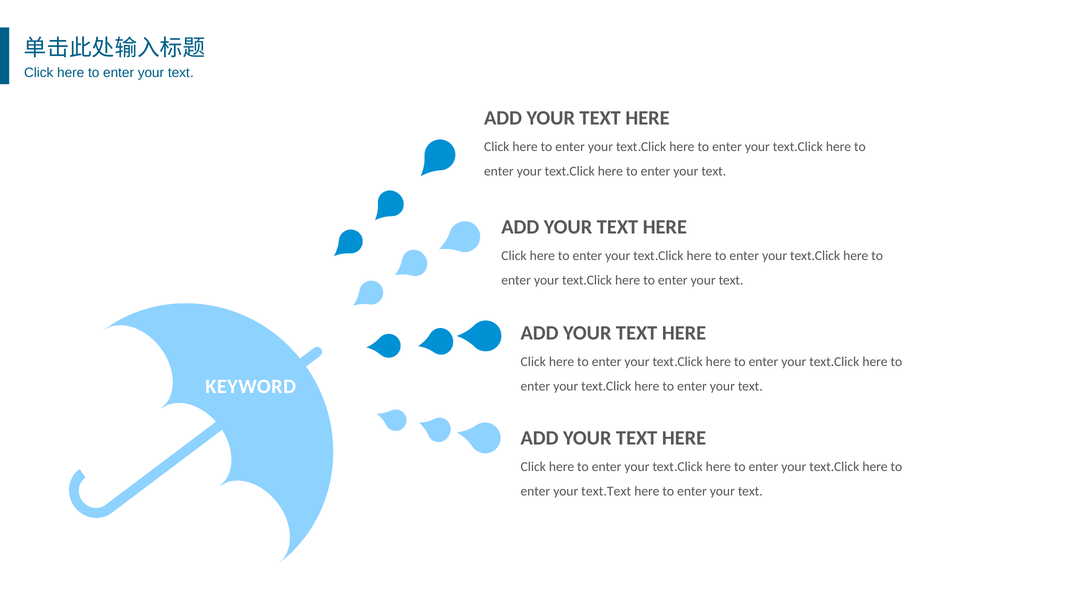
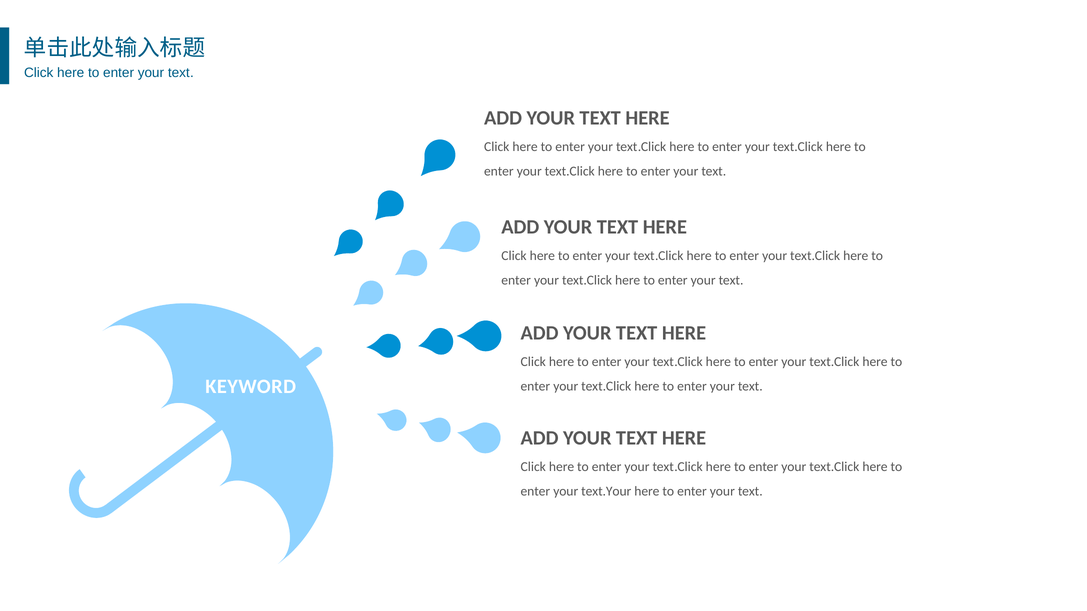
text.Text: text.Text -> text.Your
